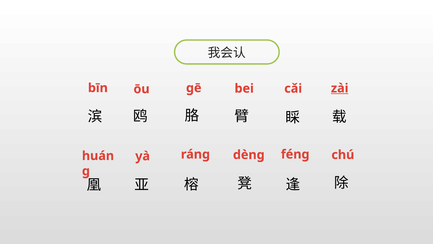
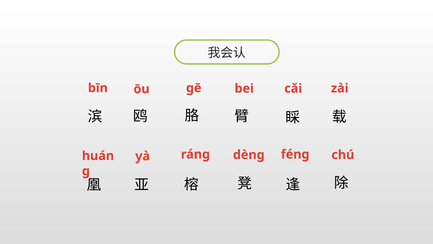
zài underline: present -> none
